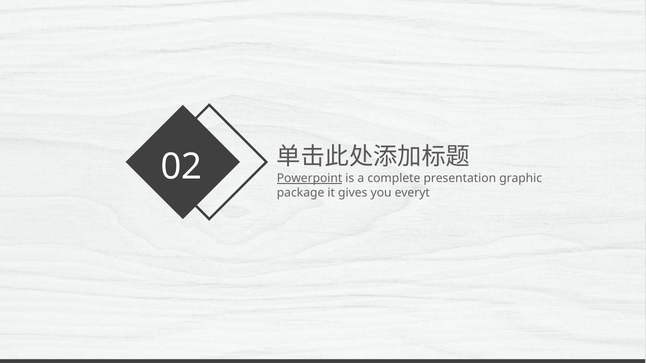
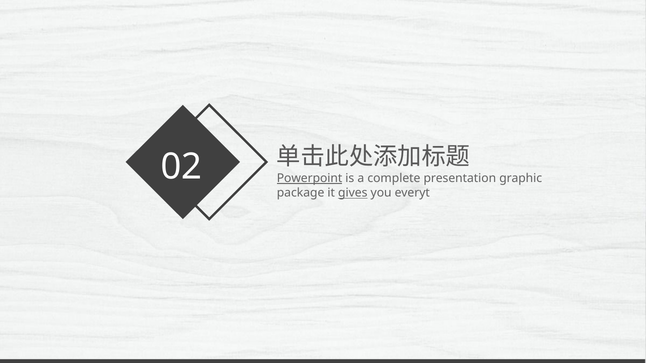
gives underline: none -> present
